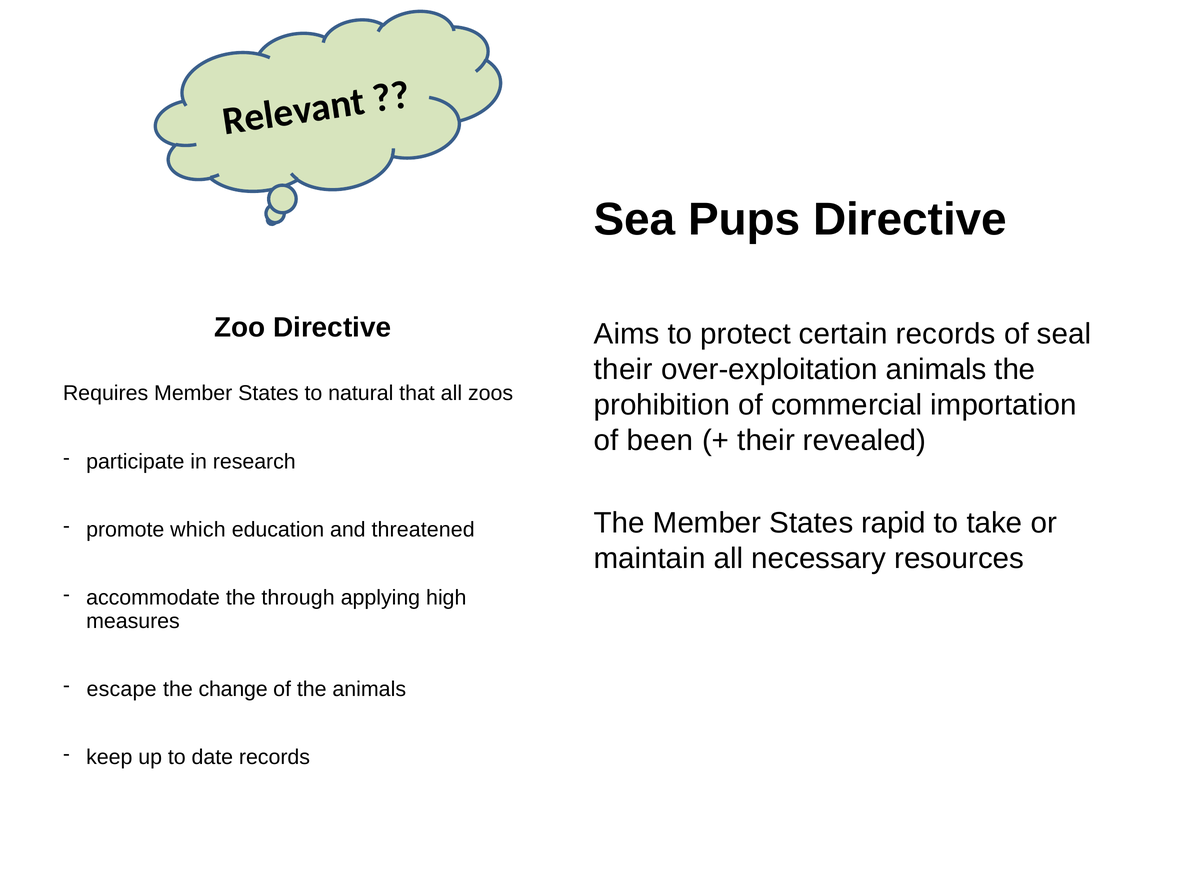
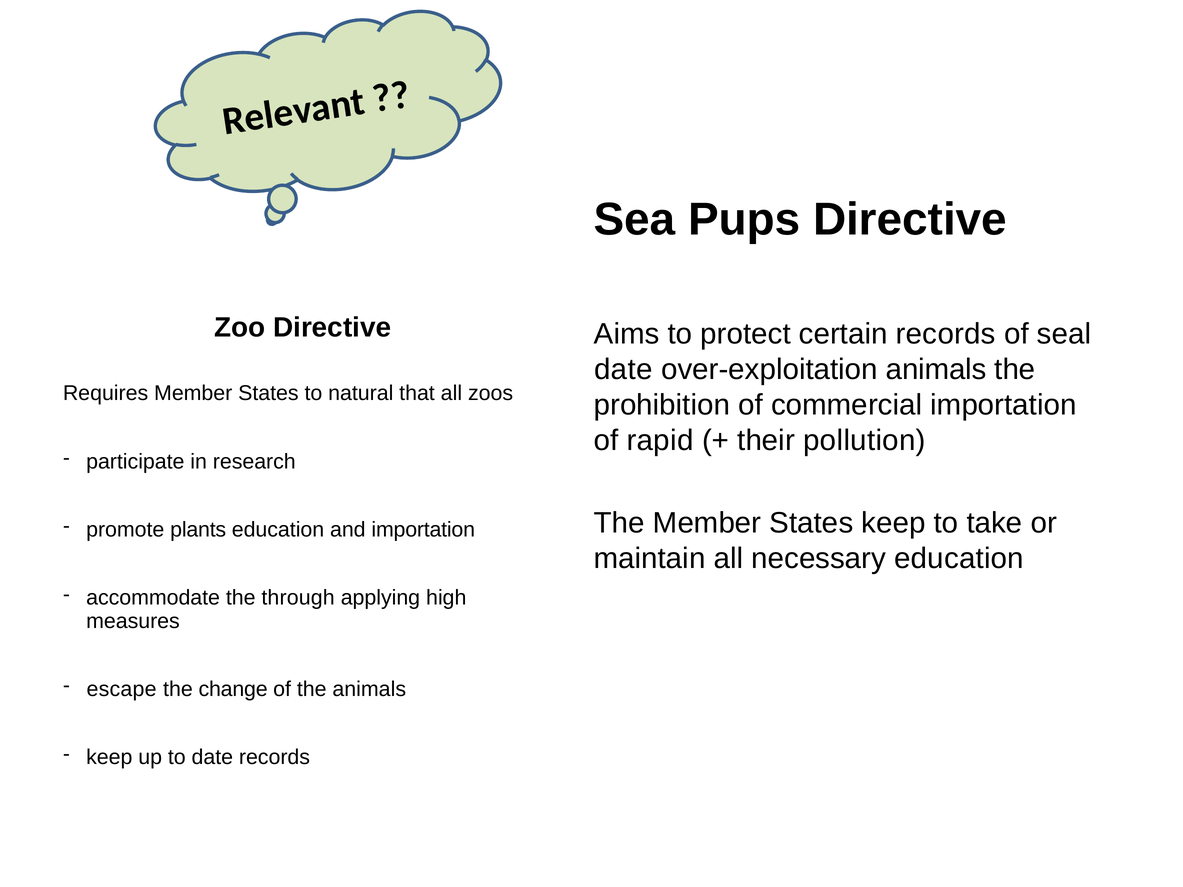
their at (623, 369): their -> date
been: been -> rapid
revealed: revealed -> pollution
States rapid: rapid -> keep
which: which -> plants
and threatened: threatened -> importation
necessary resources: resources -> education
